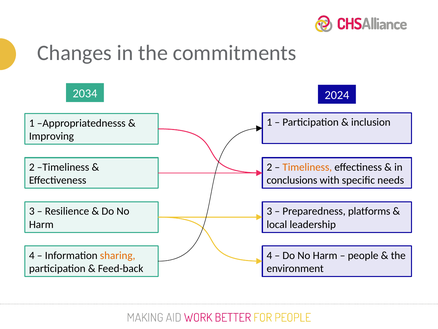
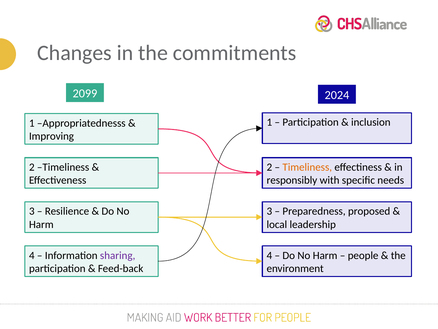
2034: 2034 -> 2099
conclusions: conclusions -> responsibly
platforms: platforms -> proposed
sharing colour: orange -> purple
